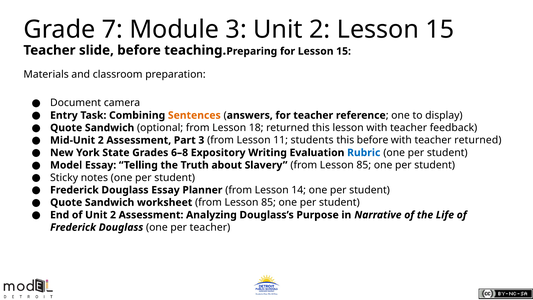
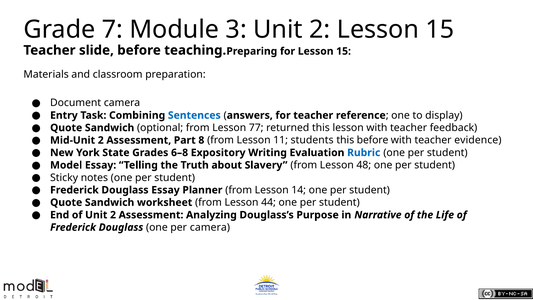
Sentences colour: orange -> blue
18: 18 -> 77
Part 3: 3 -> 8
teacher returned: returned -> evidence
Slavery from Lesson 85: 85 -> 48
worksheet from Lesson 85: 85 -> 44
per teacher: teacher -> camera
